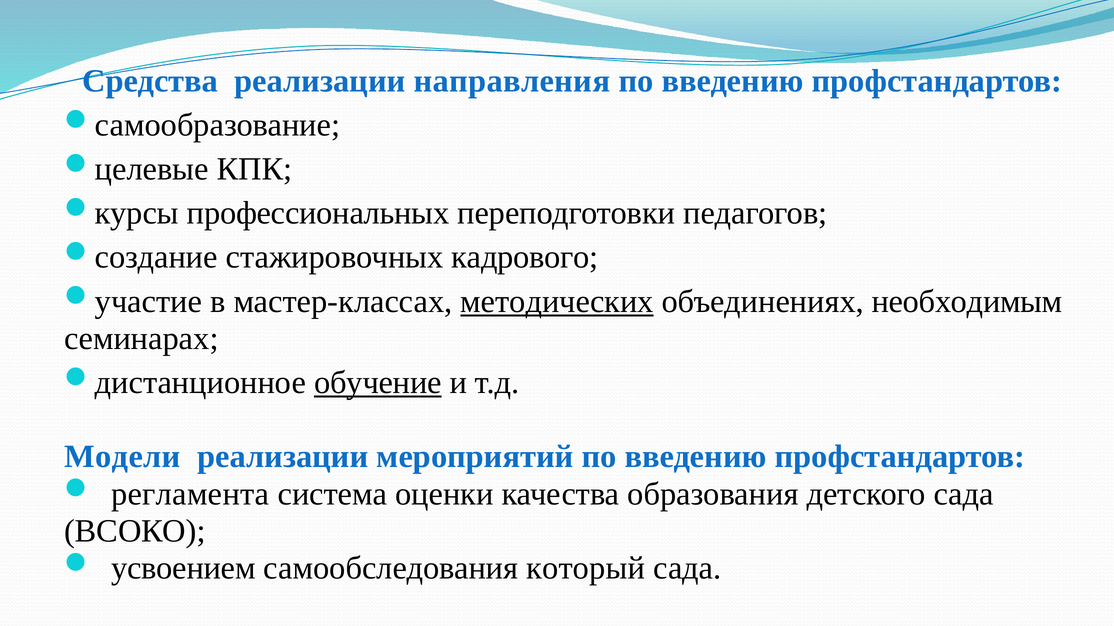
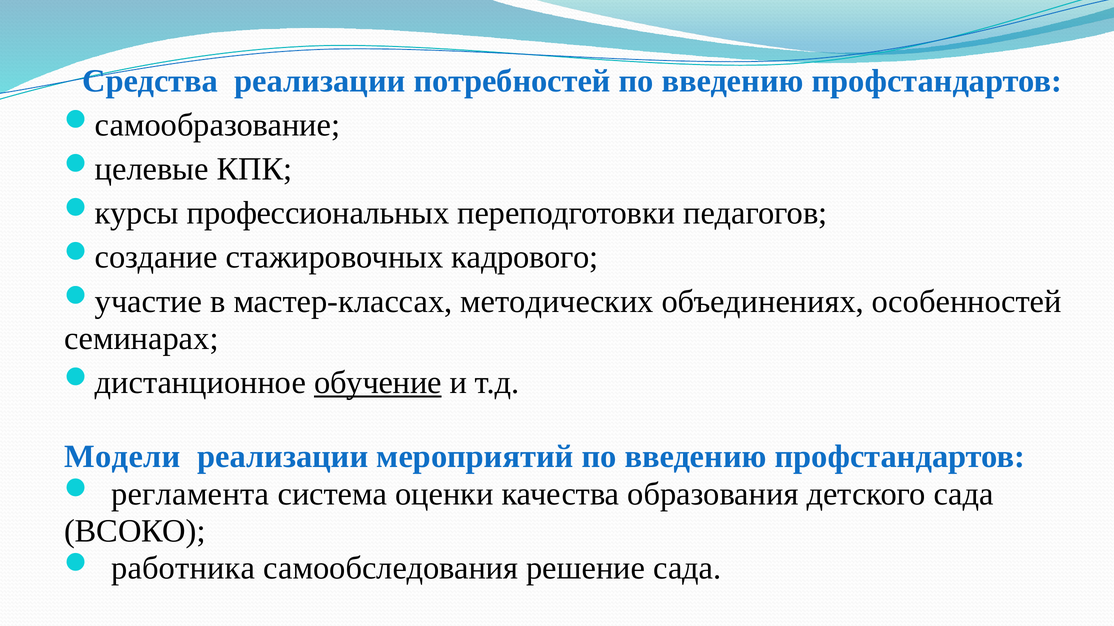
направления: направления -> потребностей
методических underline: present -> none
необходимым: необходимым -> особенностей
усвоением: усвоением -> работника
который: который -> решение
